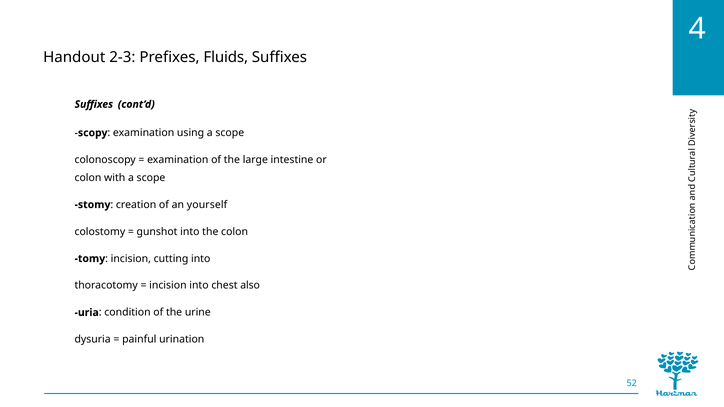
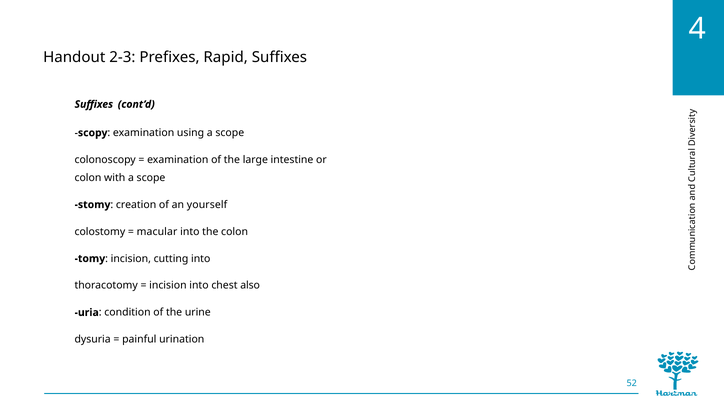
Fluids: Fluids -> Rapid
gunshot: gunshot -> macular
